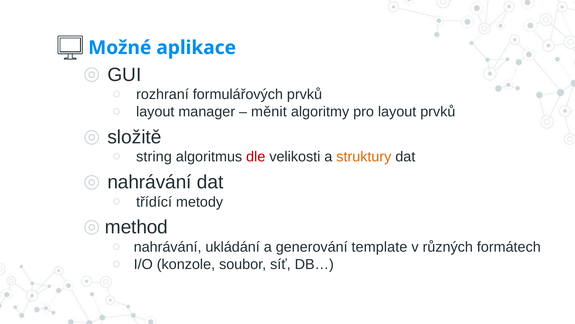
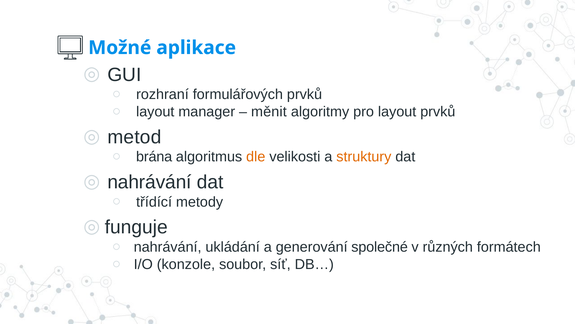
složitě: složitě -> metod
string: string -> brána
dle colour: red -> orange
method: method -> funguje
template: template -> společné
